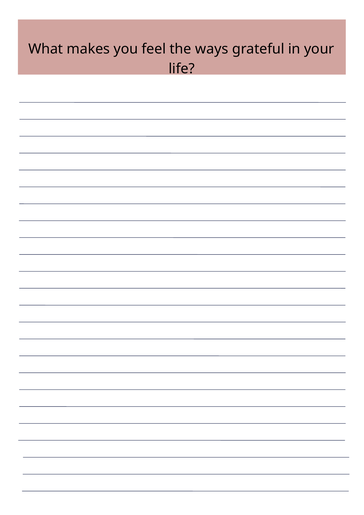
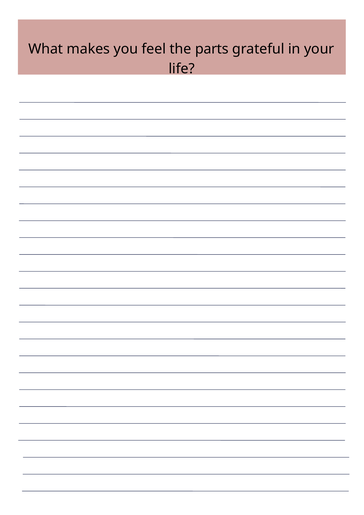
ways: ways -> parts
